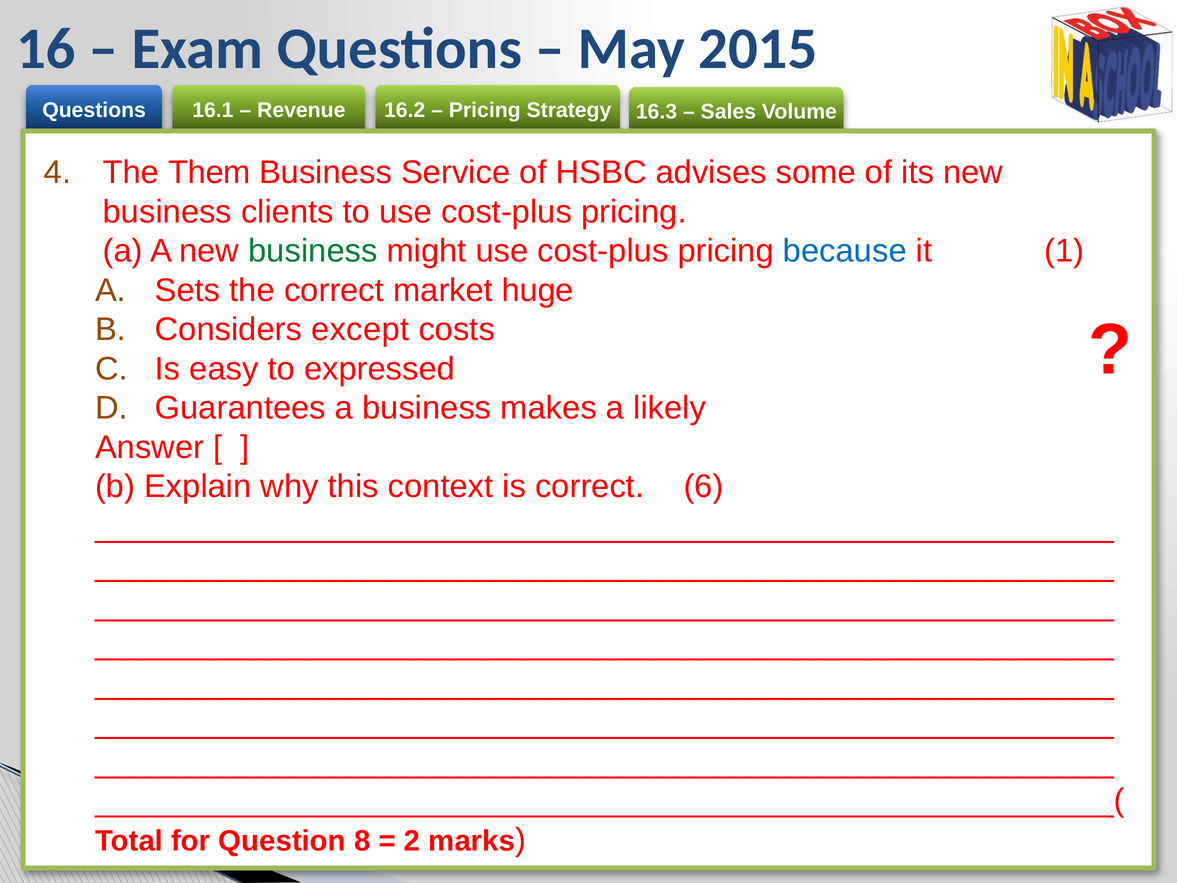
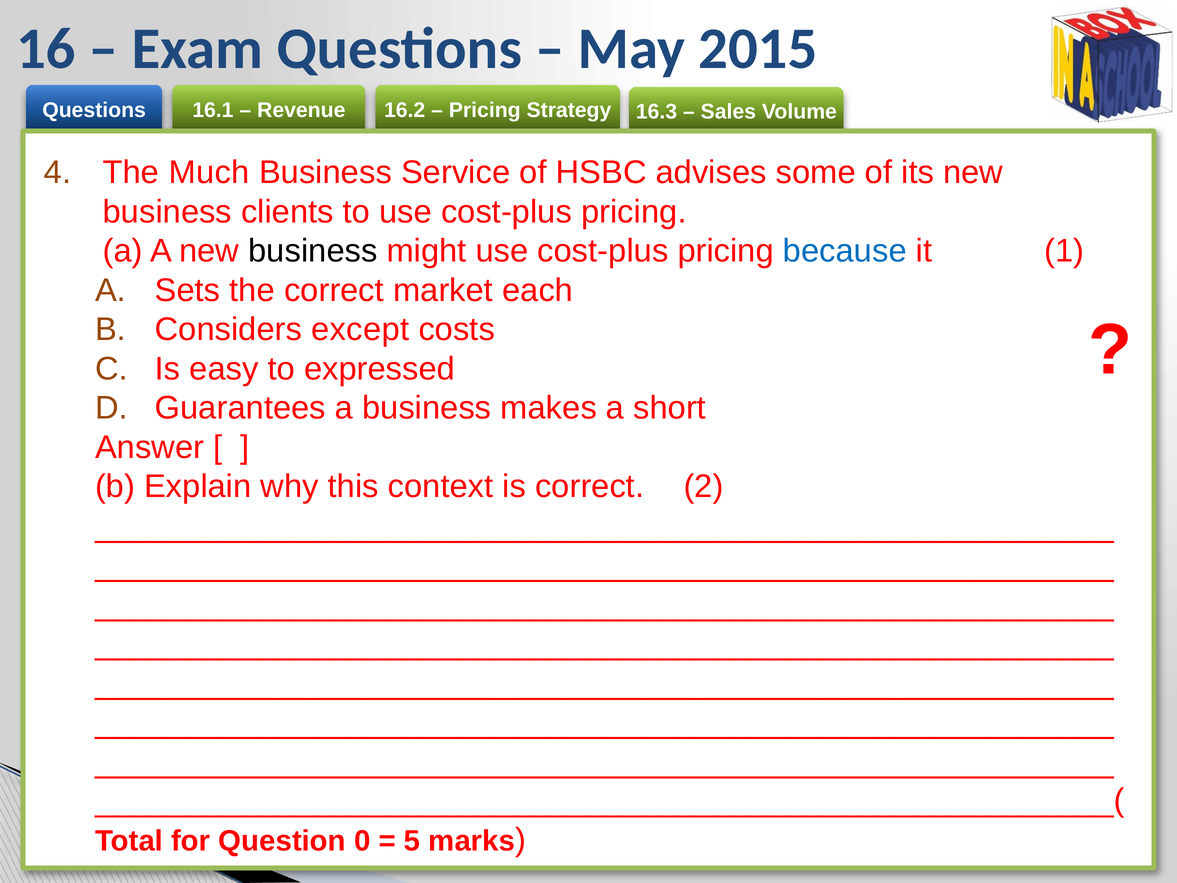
Them: Them -> Much
business at (313, 251) colour: green -> black
huge: huge -> each
likely: likely -> short
6: 6 -> 2
8: 8 -> 0
2: 2 -> 5
